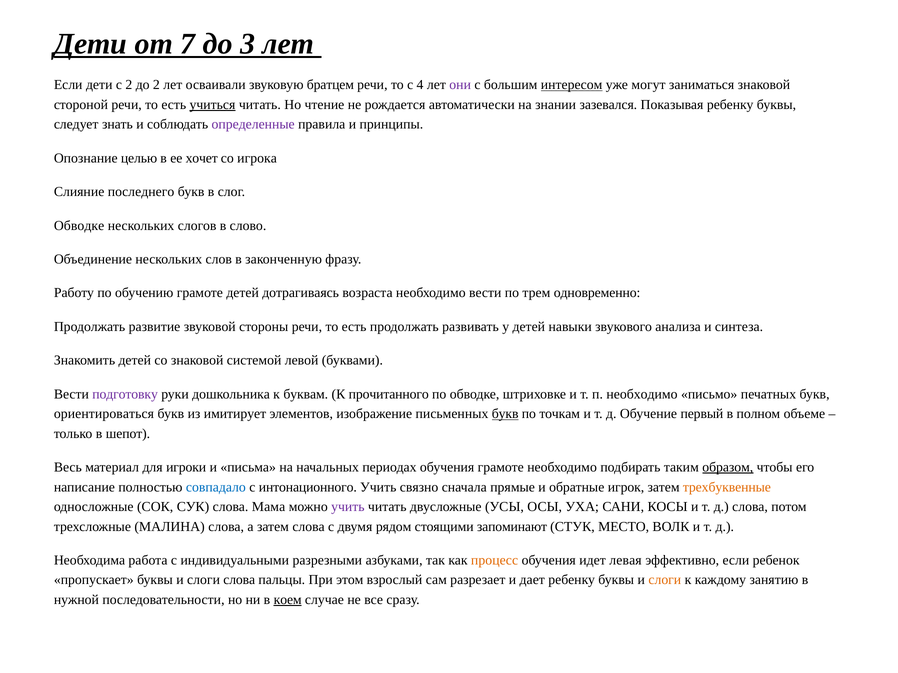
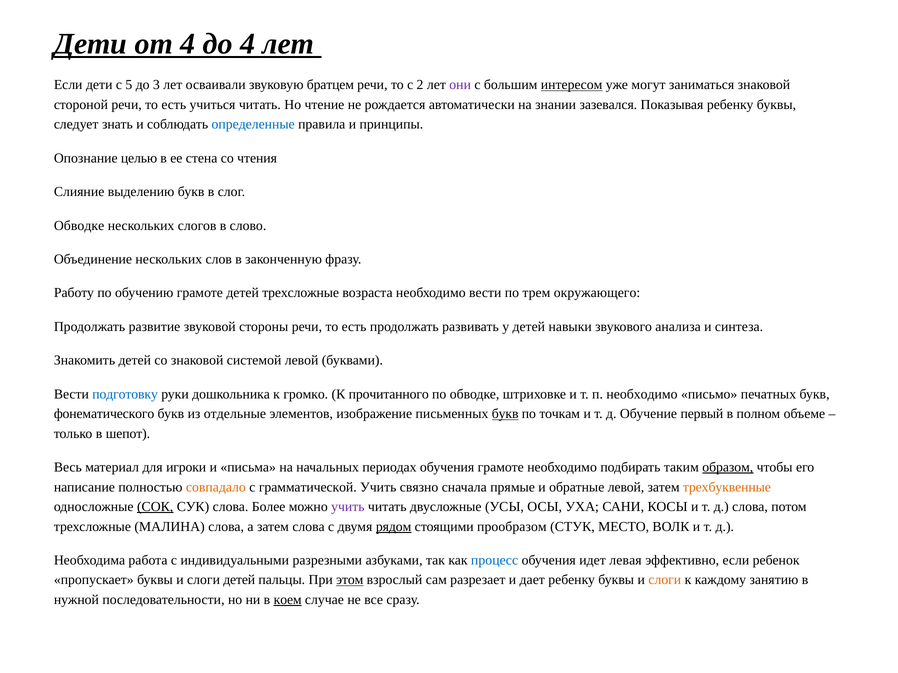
от 7: 7 -> 4
до 3: 3 -> 4
с 2: 2 -> 5
до 2: 2 -> 3
4: 4 -> 2
учиться underline: present -> none
определенные colour: purple -> blue
хочет: хочет -> стена
игрока: игрока -> чтения
последнего: последнего -> выделению
детей дотрагиваясь: дотрагиваясь -> трехсложные
одновременно: одновременно -> окружающего
подготовку colour: purple -> blue
буквам: буквам -> громко
ориентироваться: ориентироваться -> фонематического
имитирует: имитирует -> отдельные
совпадало colour: blue -> orange
интонационного: интонационного -> грамматической
обратные игрок: игрок -> левой
СОК underline: none -> present
Мама: Мама -> Более
рядом underline: none -> present
запоминают: запоминают -> прообразом
процесс colour: orange -> blue
слоги слова: слова -> детей
этом underline: none -> present
